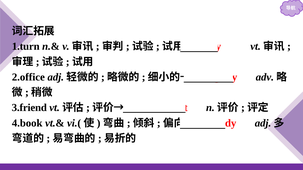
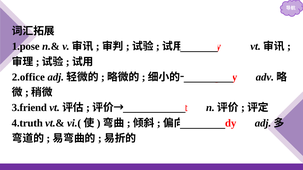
1.turn: 1.turn -> 1.pose
4.book: 4.book -> 4.truth
